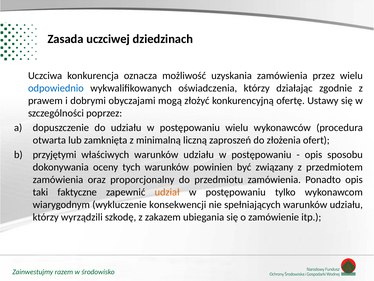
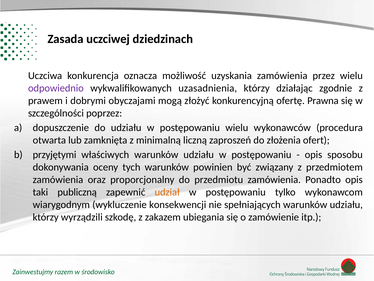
odpowiednio colour: blue -> purple
oświadczenia: oświadczenia -> uzasadnienia
Ustawy: Ustawy -> Prawna
faktyczne: faktyczne -> publiczną
